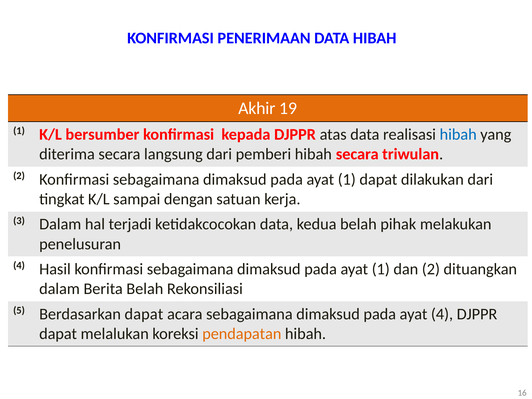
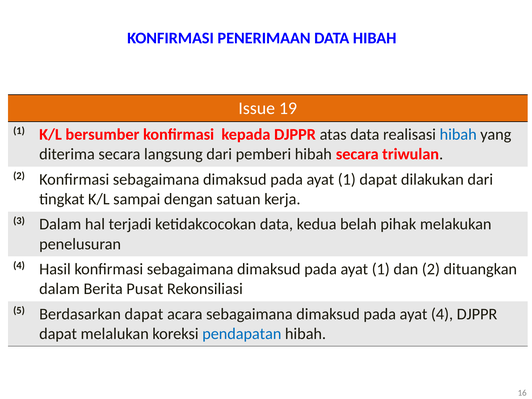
Akhir: Akhir -> Issue
Berita Belah: Belah -> Pusat
pendapatan colour: orange -> blue
